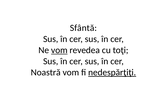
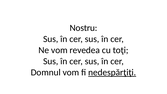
Sfântă: Sfântă -> Nostru
vom at (59, 50) underline: present -> none
Noastră: Noastră -> Domnul
